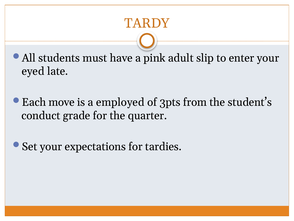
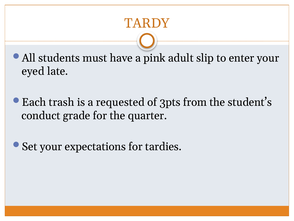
move: move -> trash
employed: employed -> requested
